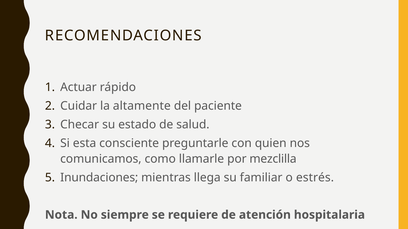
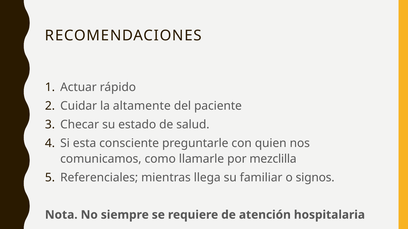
Inundaciones: Inundaciones -> Referenciales
estrés: estrés -> signos
